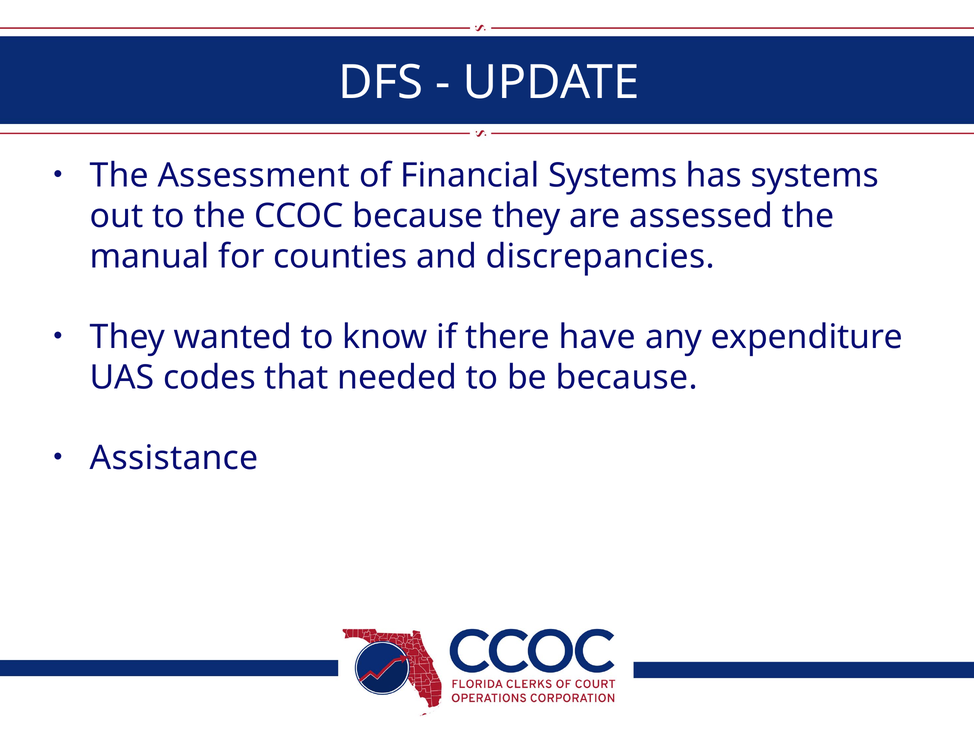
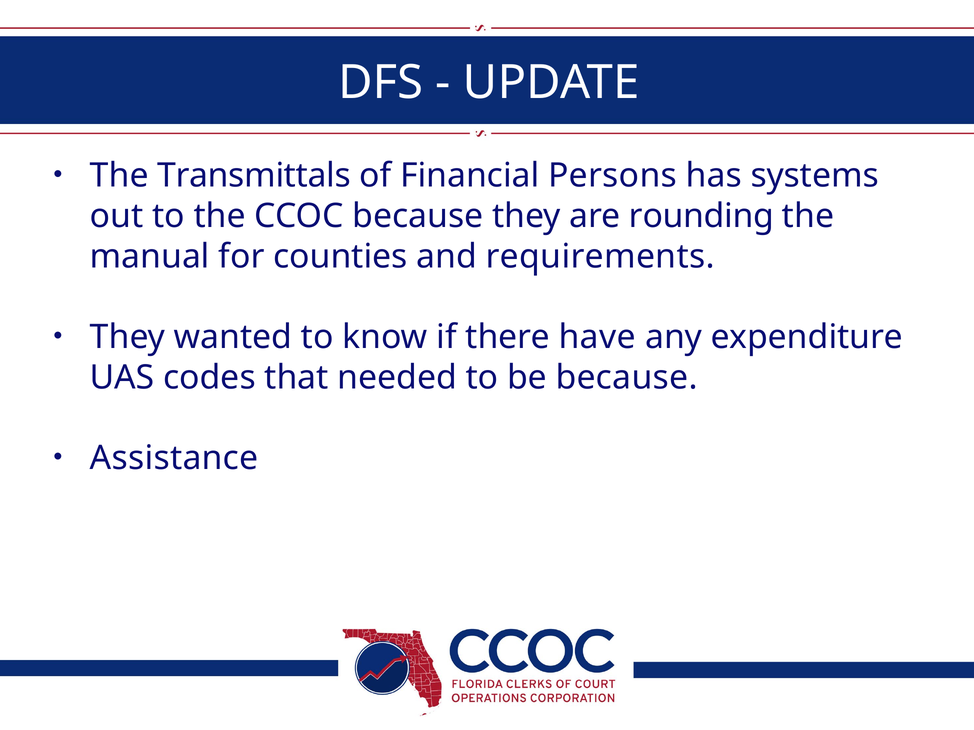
Assessment: Assessment -> Transmittals
Financial Systems: Systems -> Persons
assessed: assessed -> rounding
discrepancies: discrepancies -> requirements
